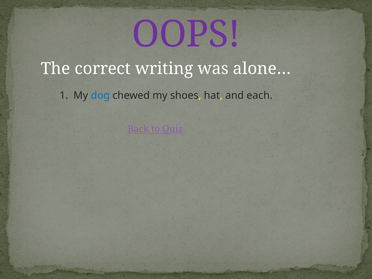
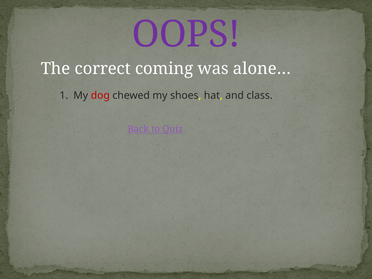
writing: writing -> coming
dog colour: blue -> red
each: each -> class
